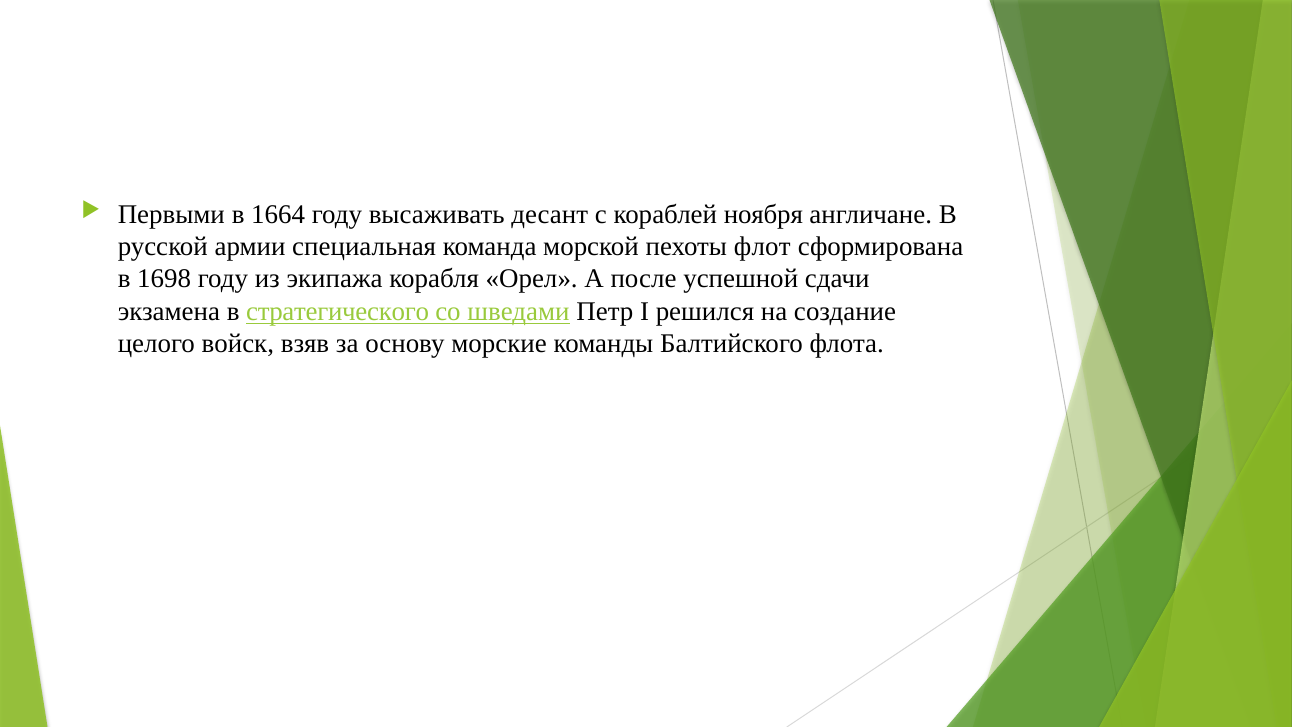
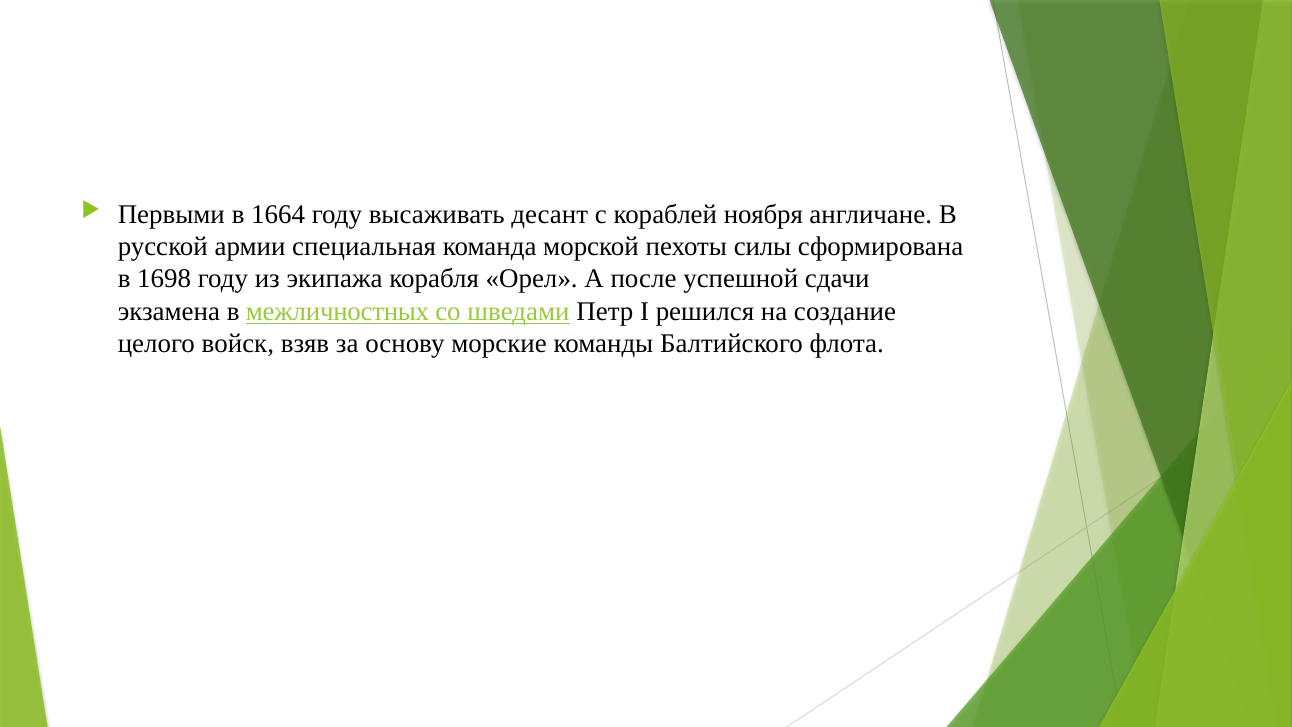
флот: флот -> силы
стратегического: стратегического -> межличностных
